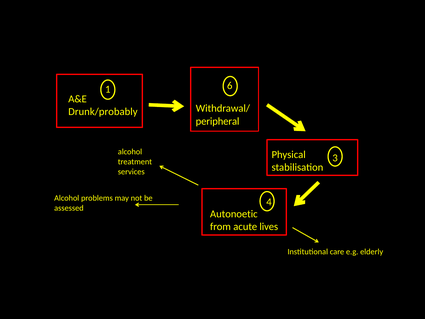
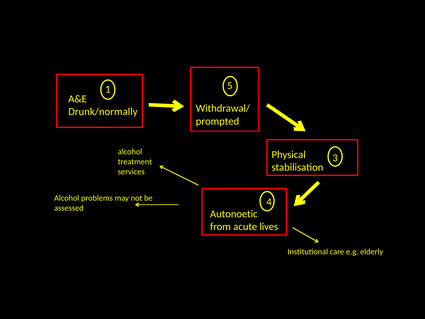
1 6: 6 -> 5
Drunk/probably: Drunk/probably -> Drunk/normally
peripheral: peripheral -> prompted
